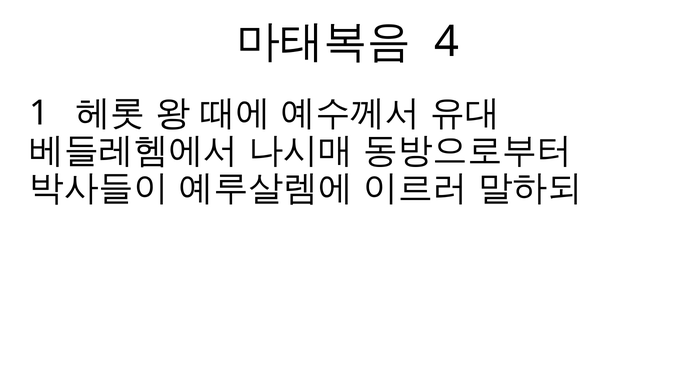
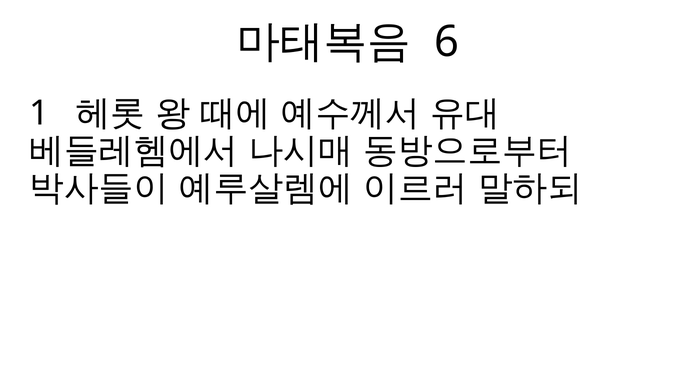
4: 4 -> 6
